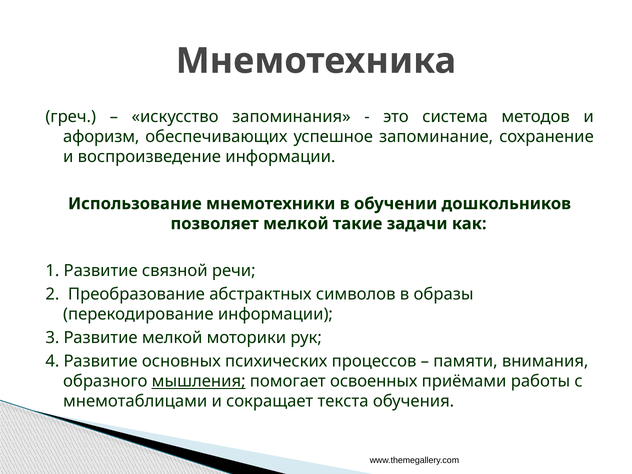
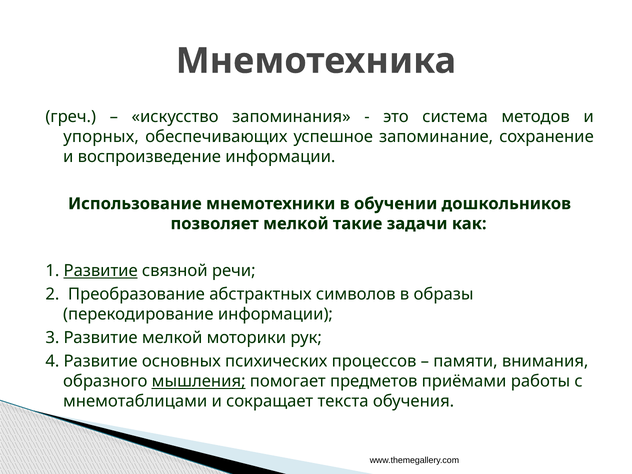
афоризм: афоризм -> упорных
Развитие at (101, 271) underline: none -> present
освоенных: освоенных -> предметов
